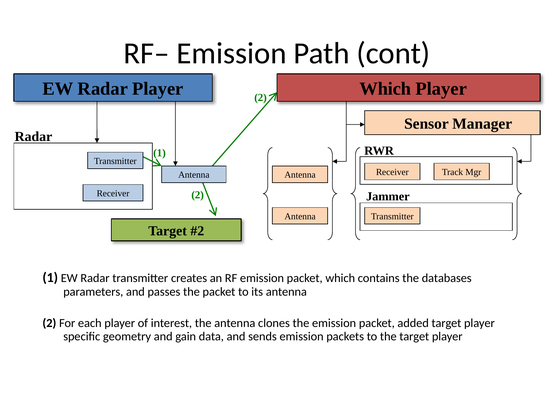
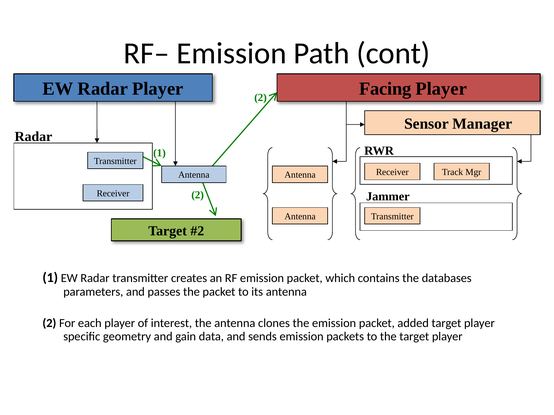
Which at (385, 89): Which -> Facing
